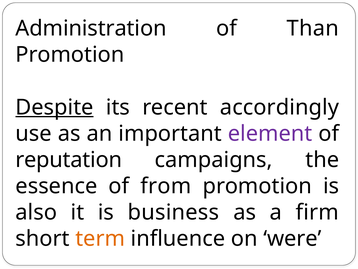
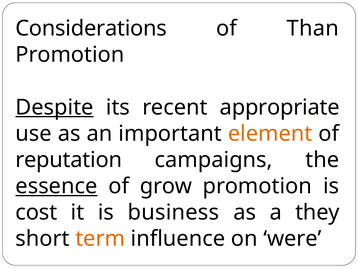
Administration: Administration -> Considerations
accordingly: accordingly -> appropriate
element colour: purple -> orange
essence underline: none -> present
from: from -> grow
also: also -> cost
firm: firm -> they
